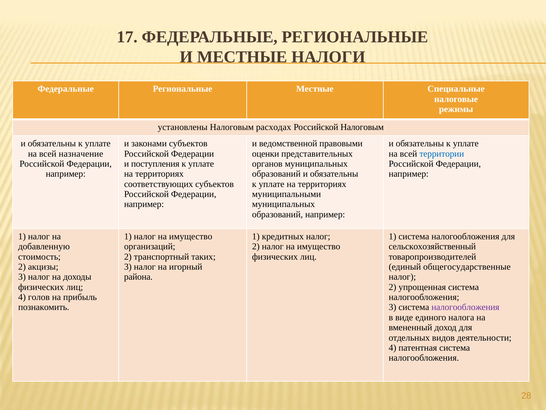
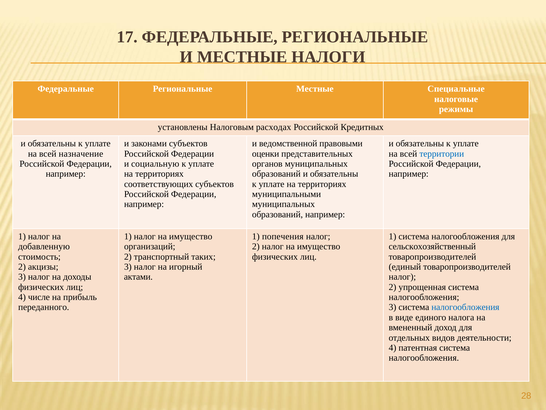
Российской Налоговым: Налоговым -> Кредитных
поступления: поступления -> социальную
кредитных: кредитных -> попечения
единый общегосударственные: общегосударственные -> товаропроизводителей
района: района -> актами
голов: голов -> числе
познакомить: познакомить -> переданного
налогообложения at (465, 307) colour: purple -> blue
